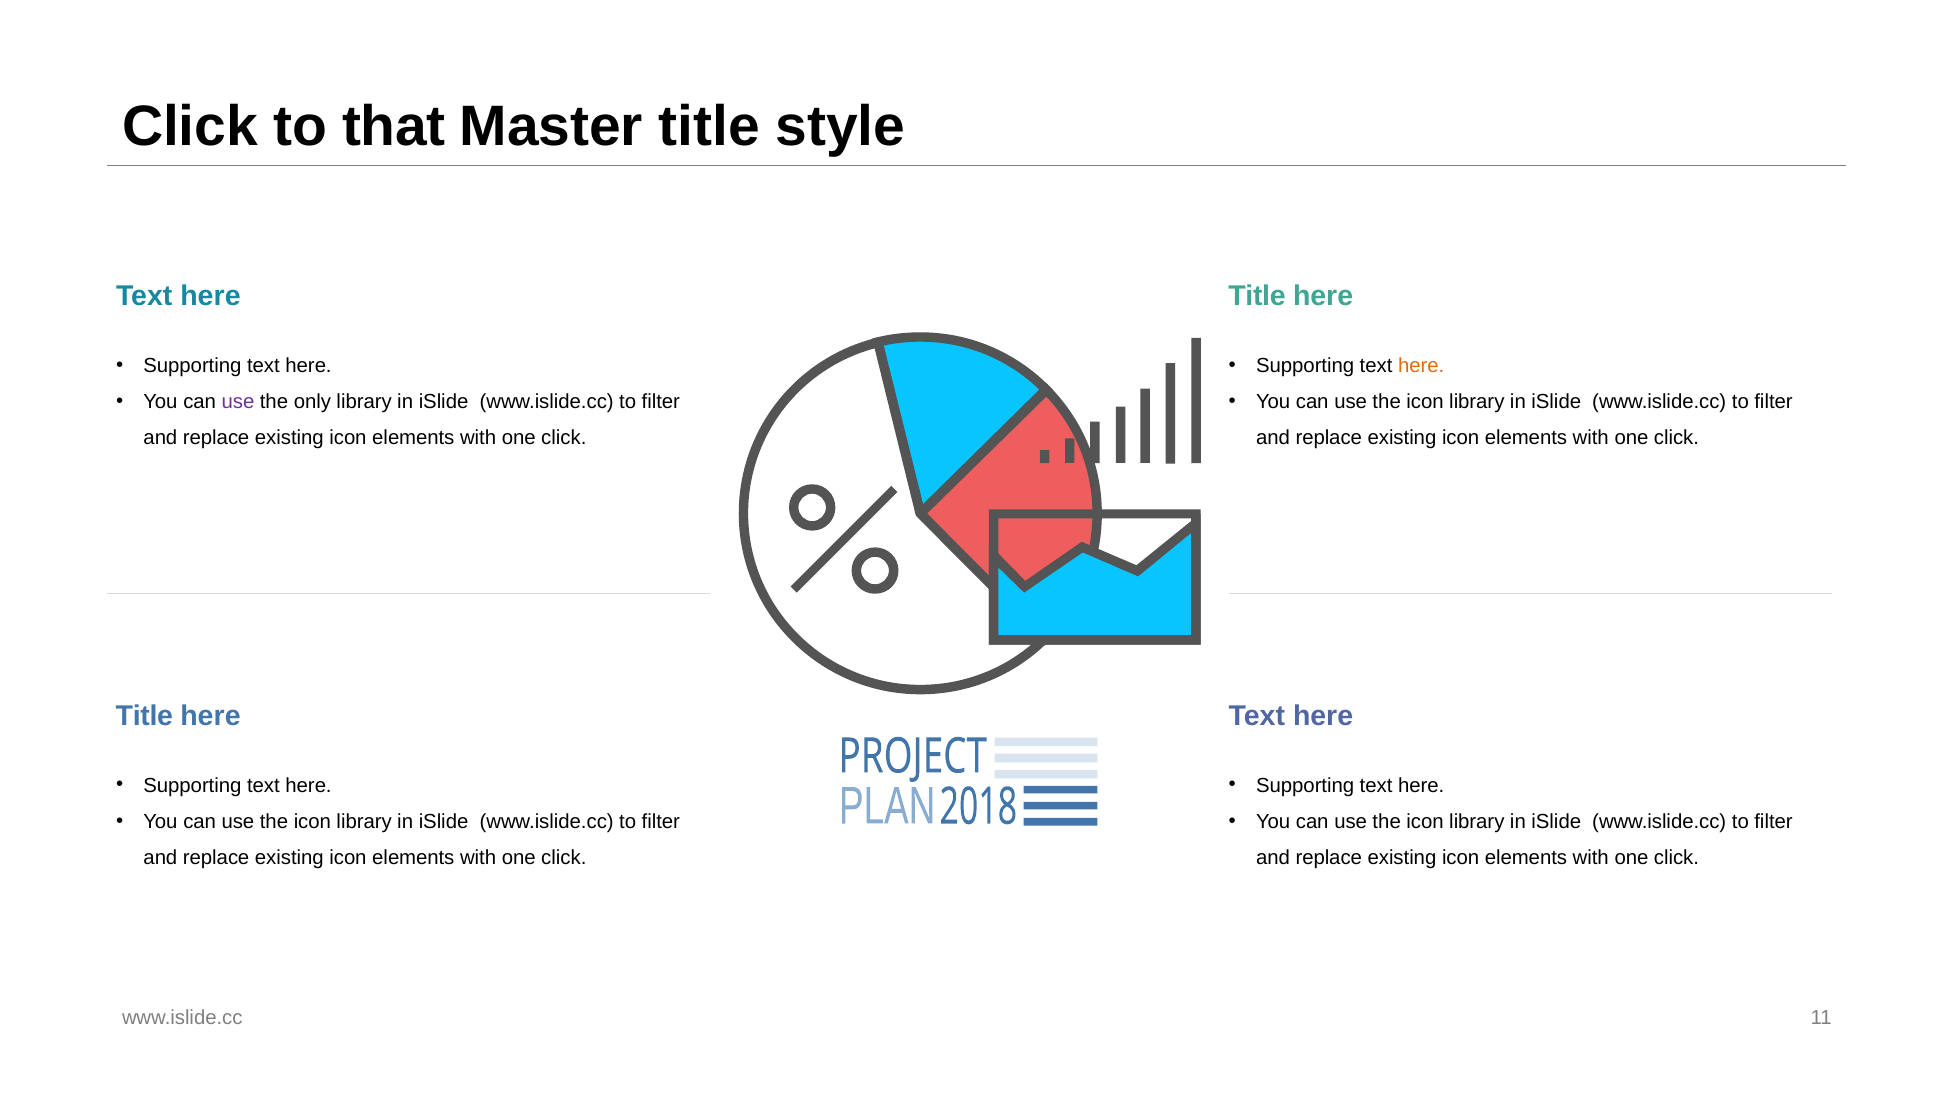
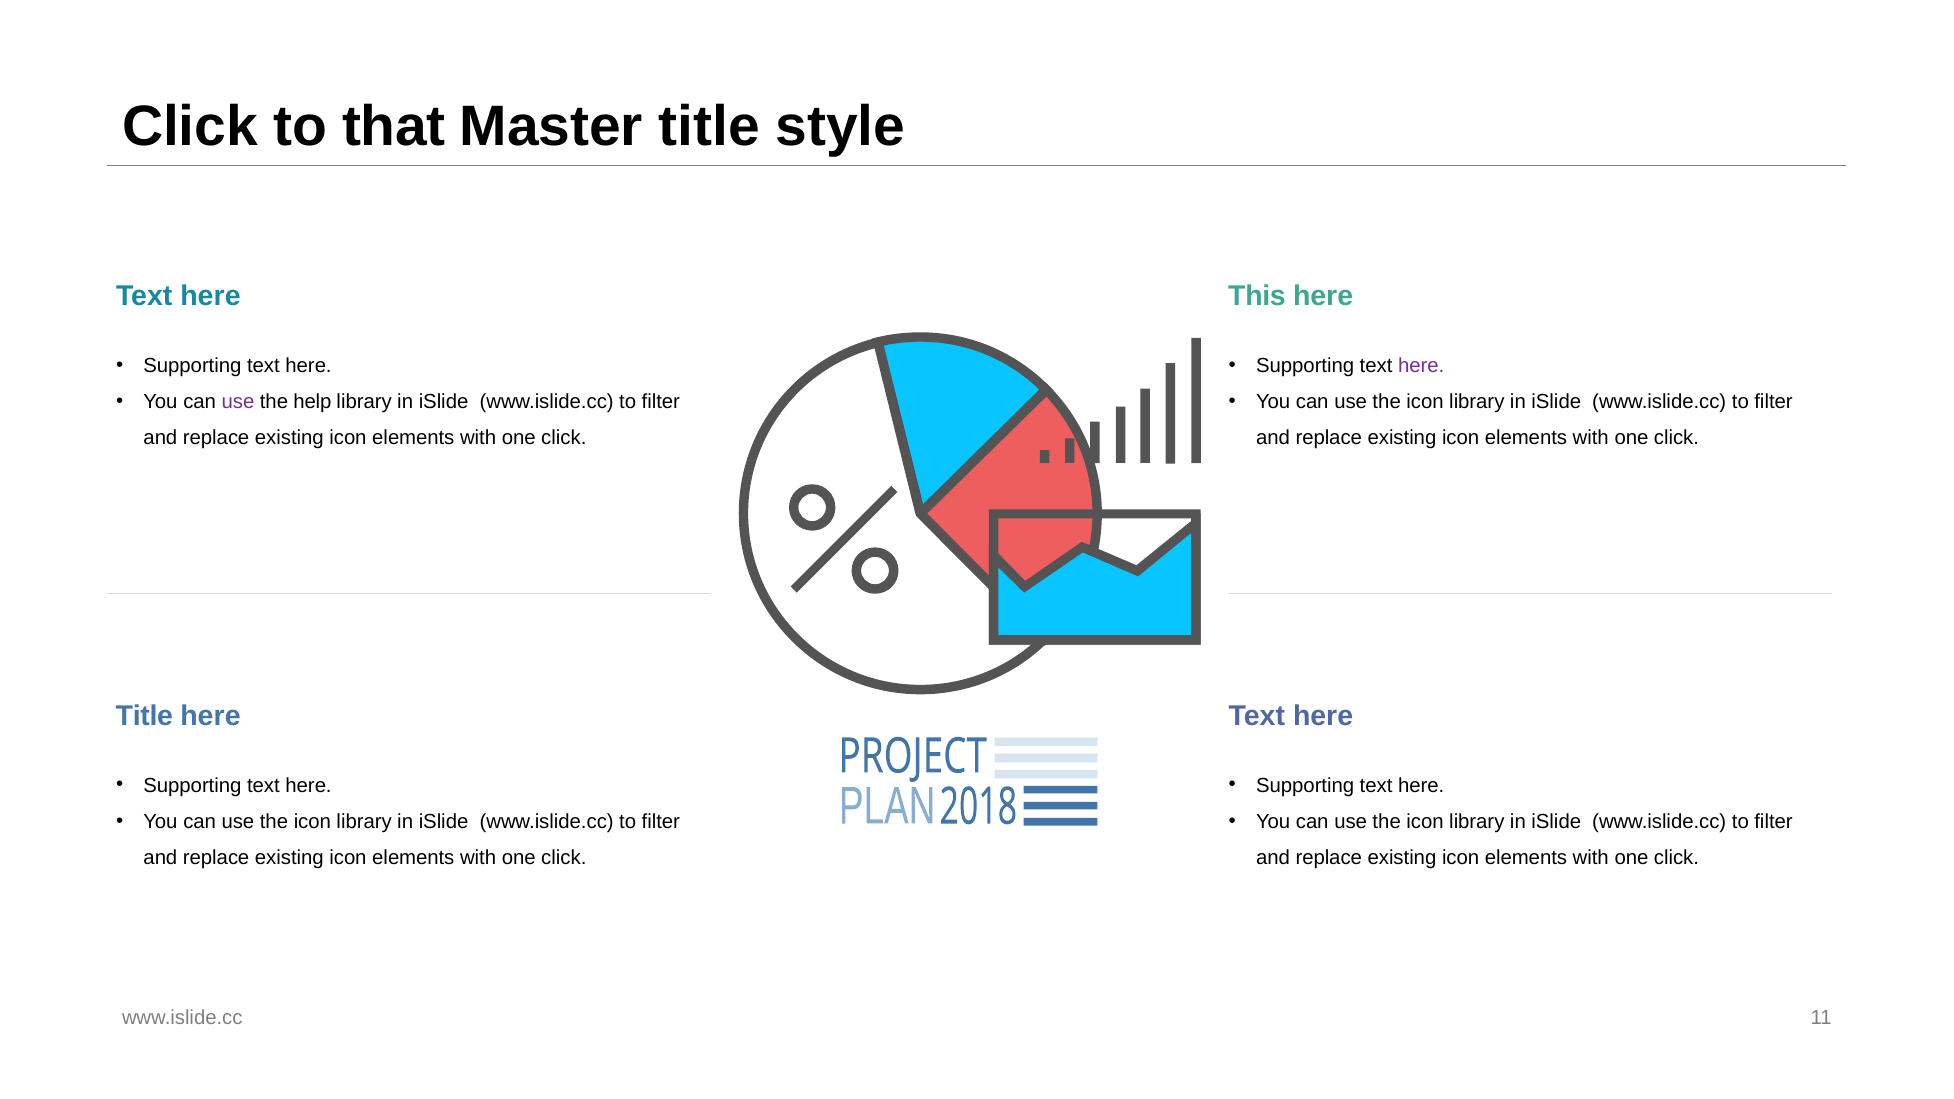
Title at (1257, 297): Title -> This
here at (1421, 365) colour: orange -> purple
only: only -> help
